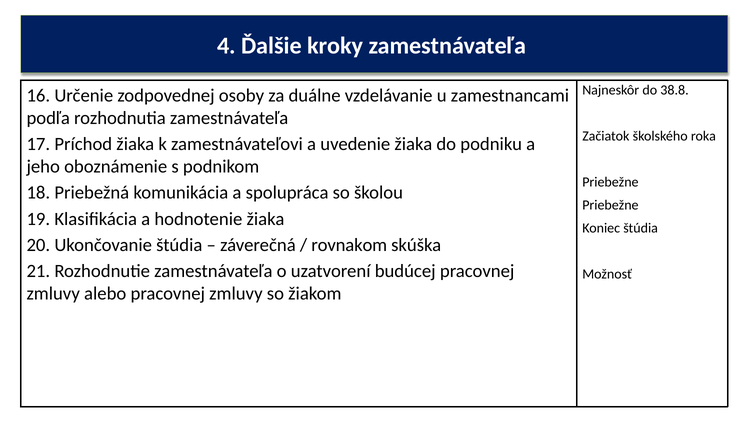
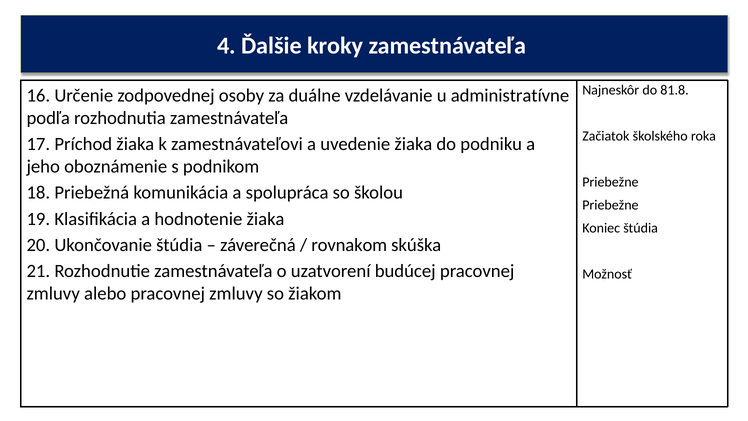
38.8: 38.8 -> 81.8
zamestnancami: zamestnancami -> administratívne
